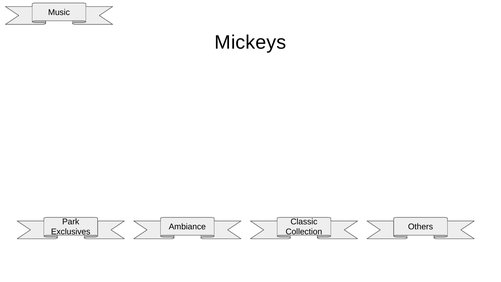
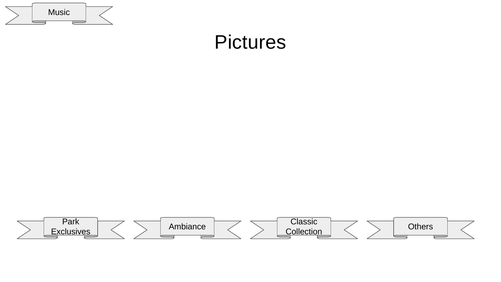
Mickeys: Mickeys -> Pictures
